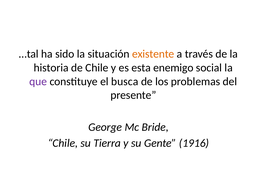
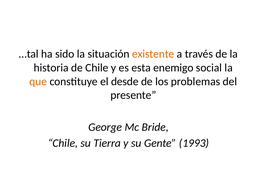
que colour: purple -> orange
busca: busca -> desde
1916: 1916 -> 1993
